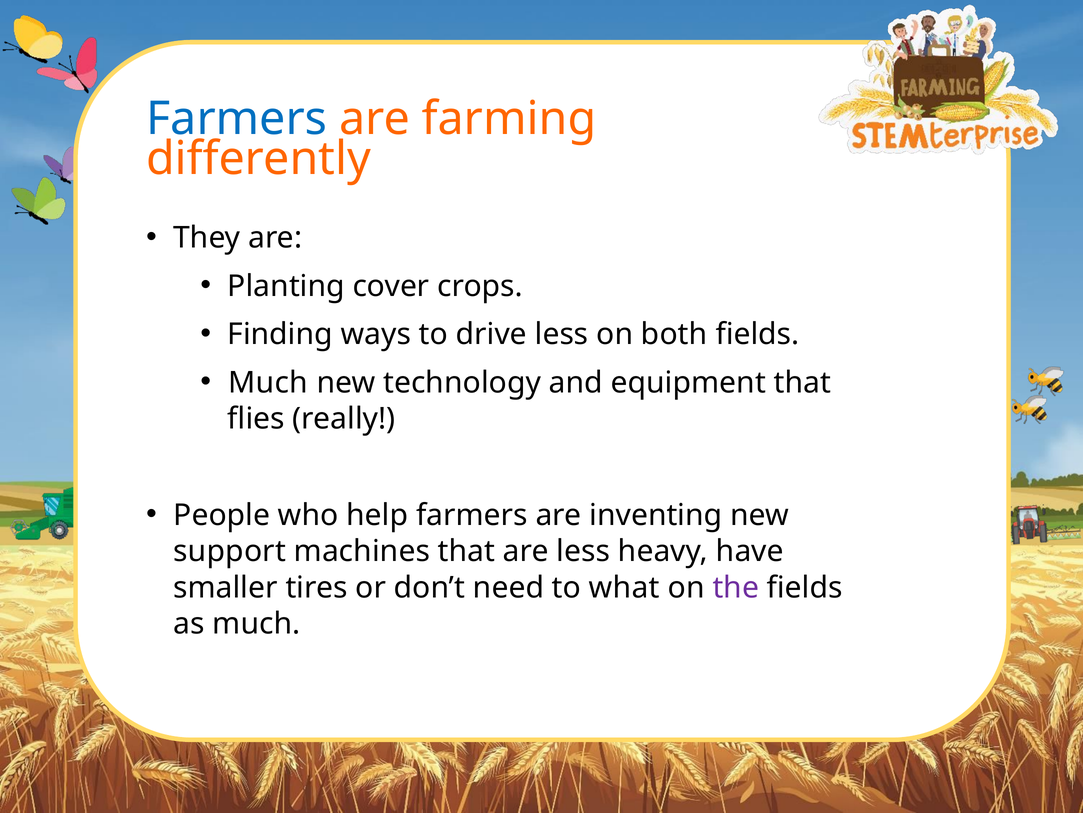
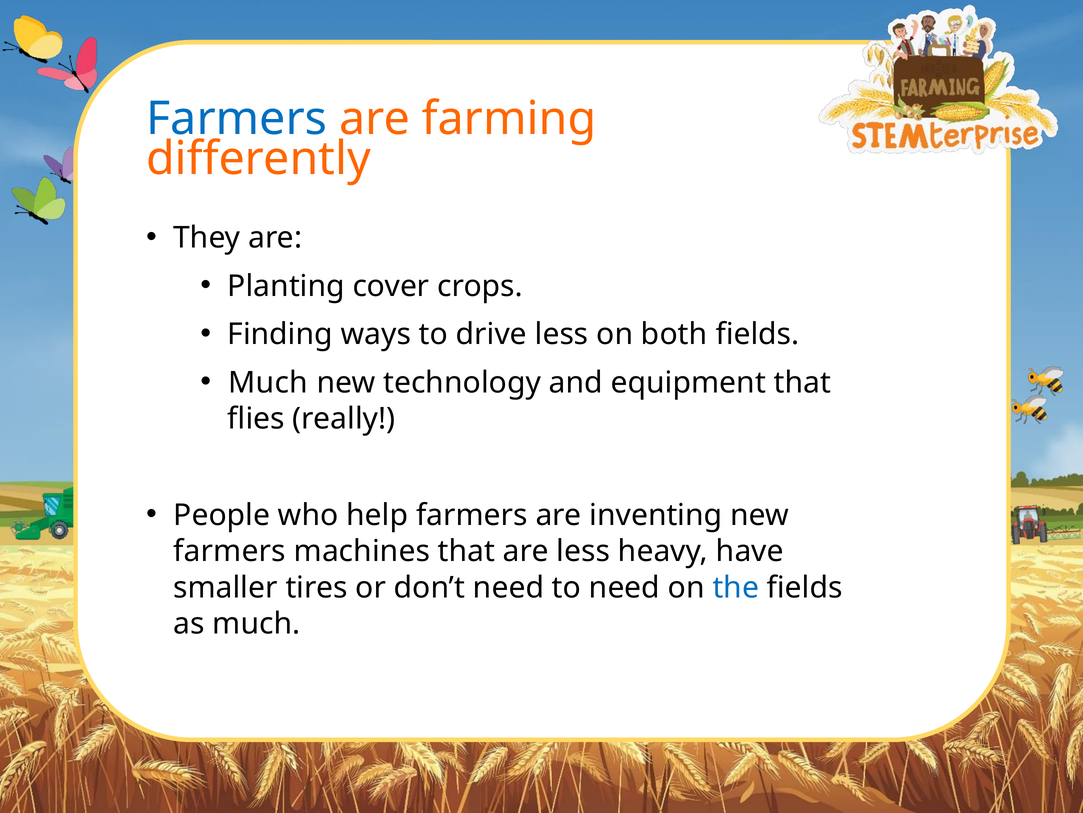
support at (230, 551): support -> farmers
to what: what -> need
the colour: purple -> blue
